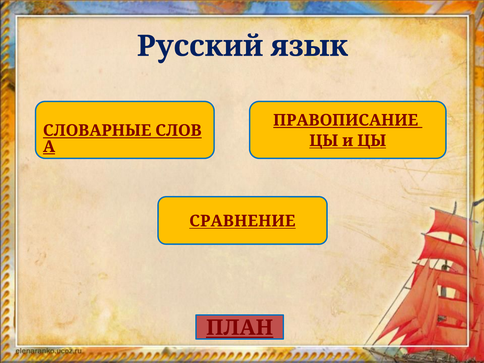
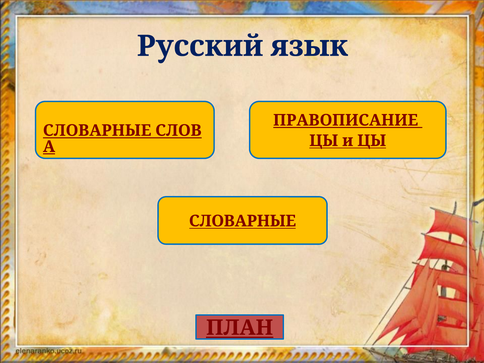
СРАВНЕНИЕ at (242, 221): СРАВНЕНИЕ -> СЛОВАРНЫЕ
